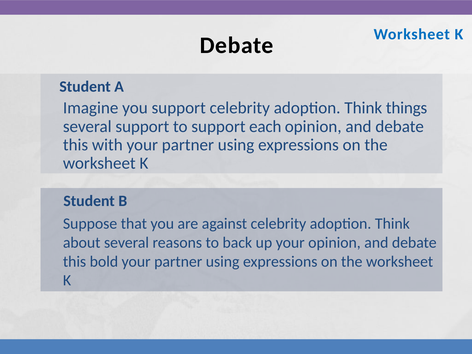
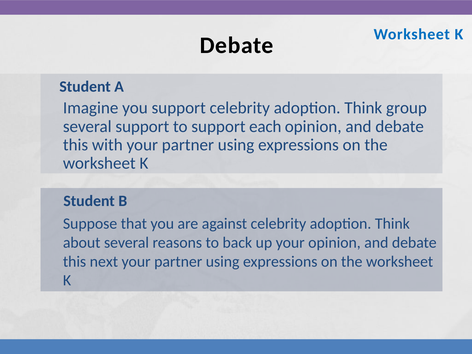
things: things -> group
bold: bold -> next
